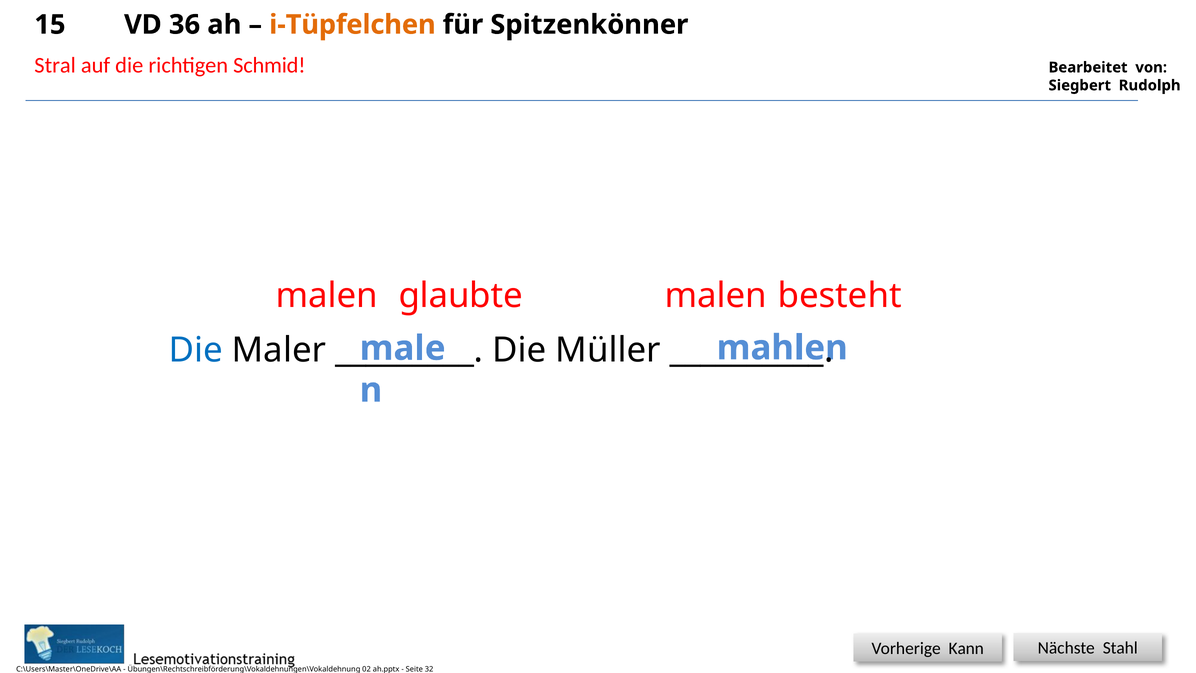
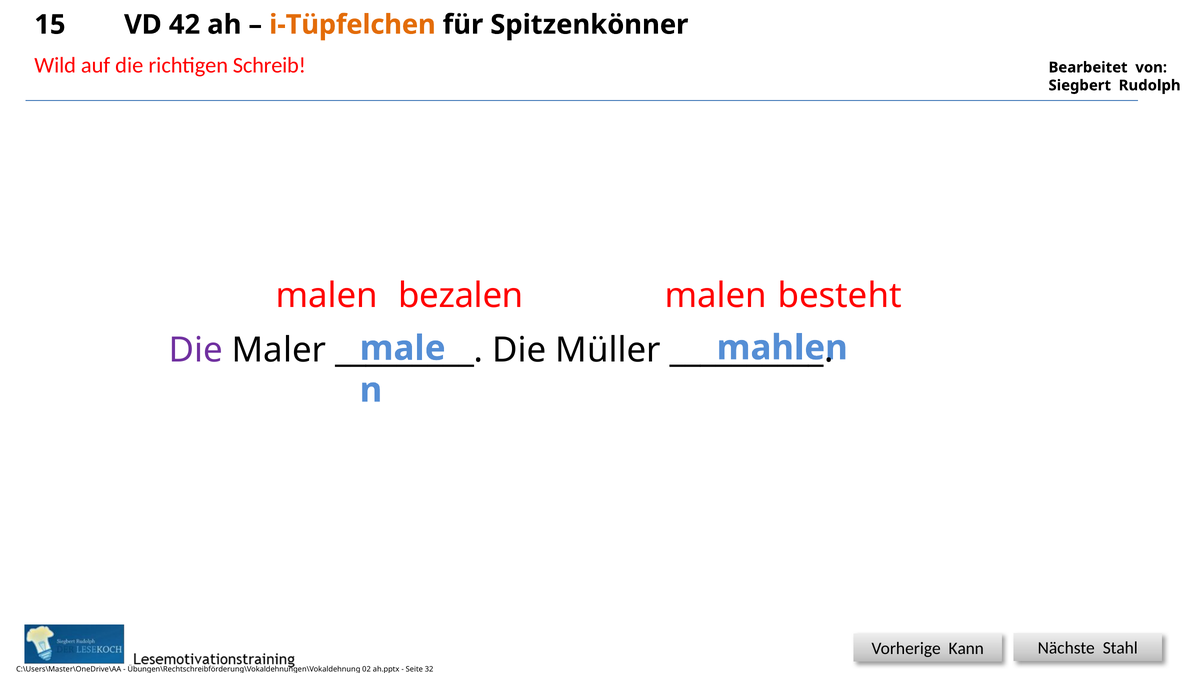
36: 36 -> 42
Stral: Stral -> Wild
Schmid: Schmid -> Schreib
glaubte: glaubte -> bezalen
Die at (196, 350) colour: blue -> purple
